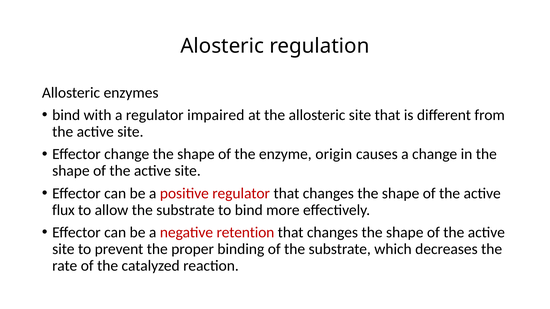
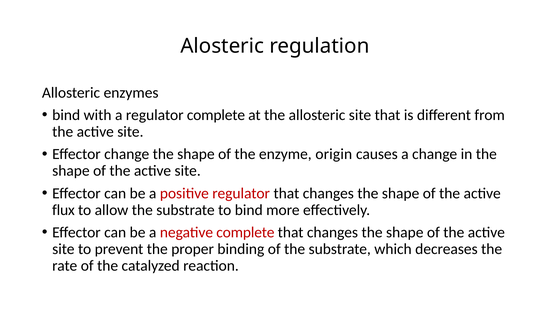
regulator impaired: impaired -> complete
negative retention: retention -> complete
